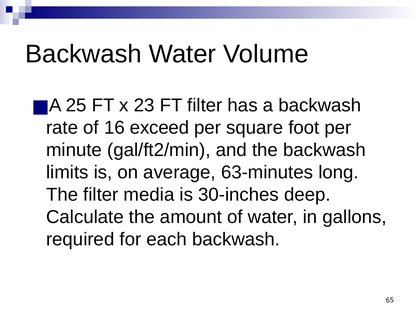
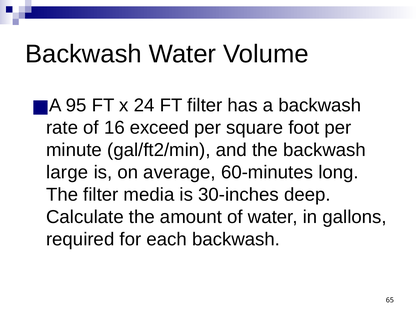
25: 25 -> 95
23: 23 -> 24
limits: limits -> large
63-minutes: 63-minutes -> 60-minutes
